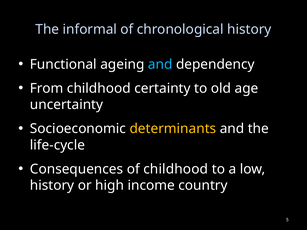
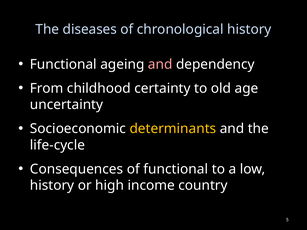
informal: informal -> diseases
and at (160, 64) colour: light blue -> pink
of childhood: childhood -> functional
